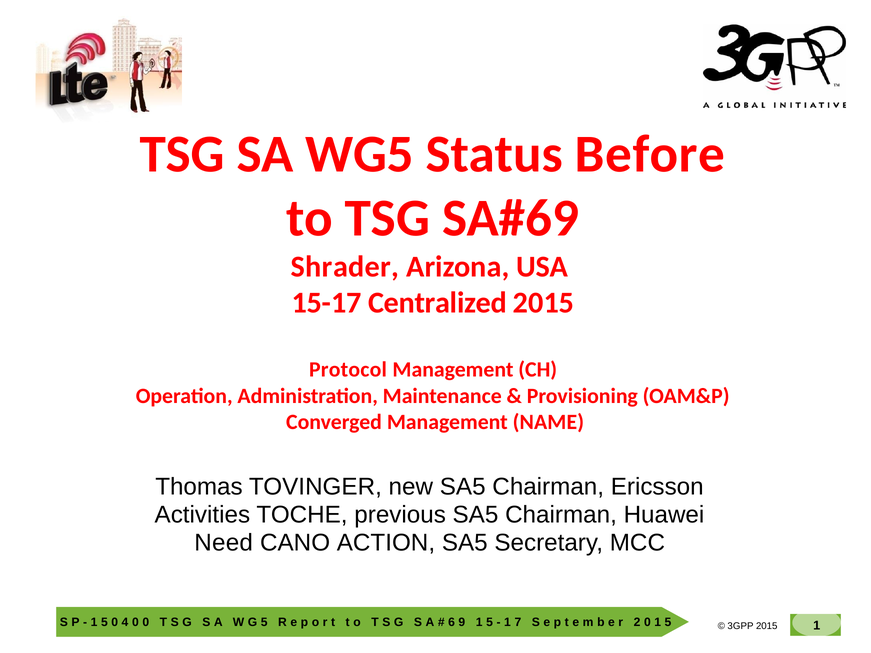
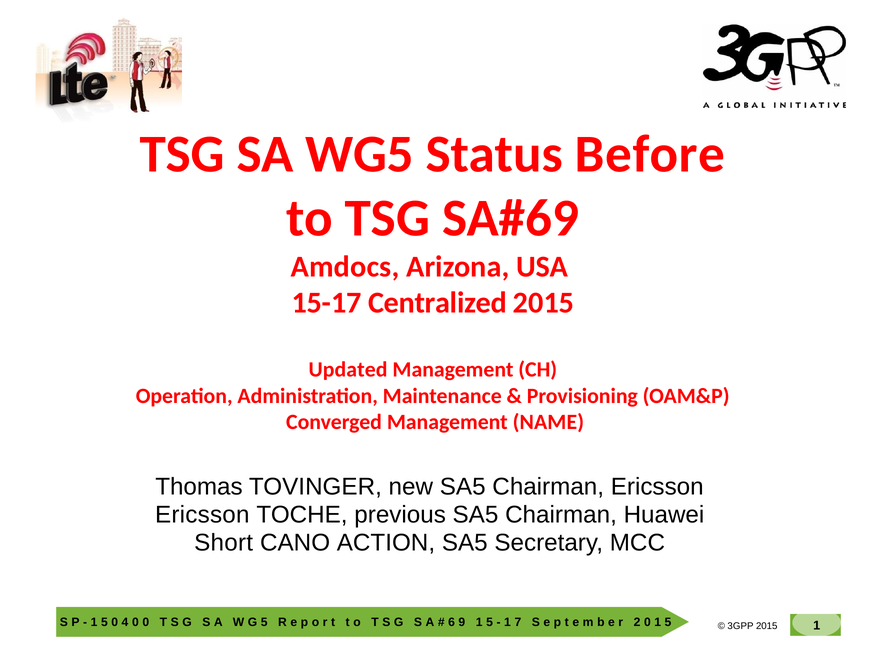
Shrader: Shrader -> Amdocs
Protocol: Protocol -> Updated
Activities at (202, 515): Activities -> Ericsson
Need: Need -> Short
